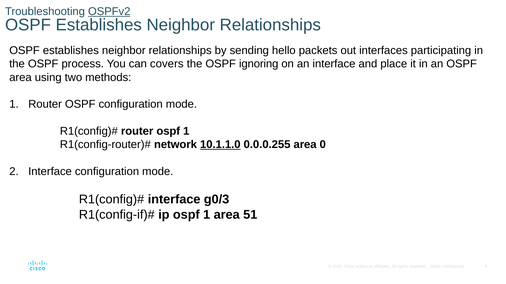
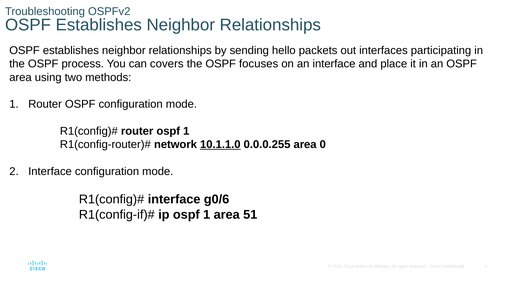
OSPFv2 underline: present -> none
ignoring: ignoring -> focuses
g0/3: g0/3 -> g0/6
